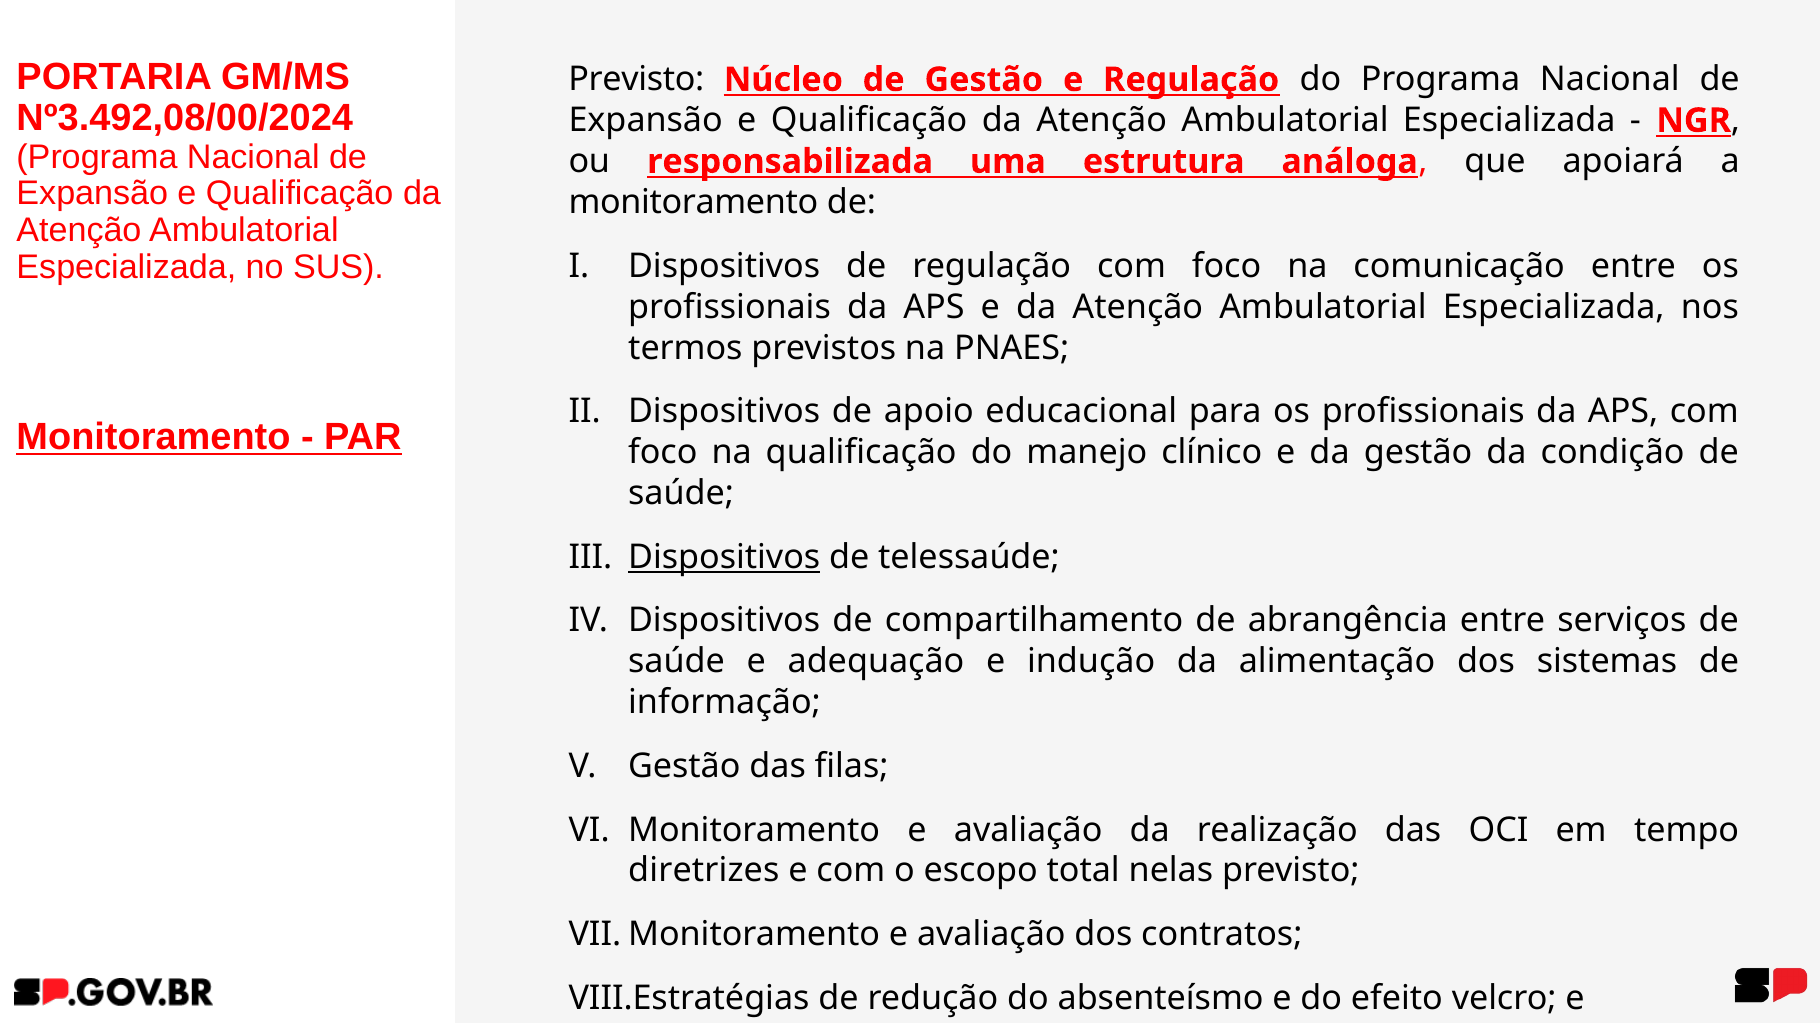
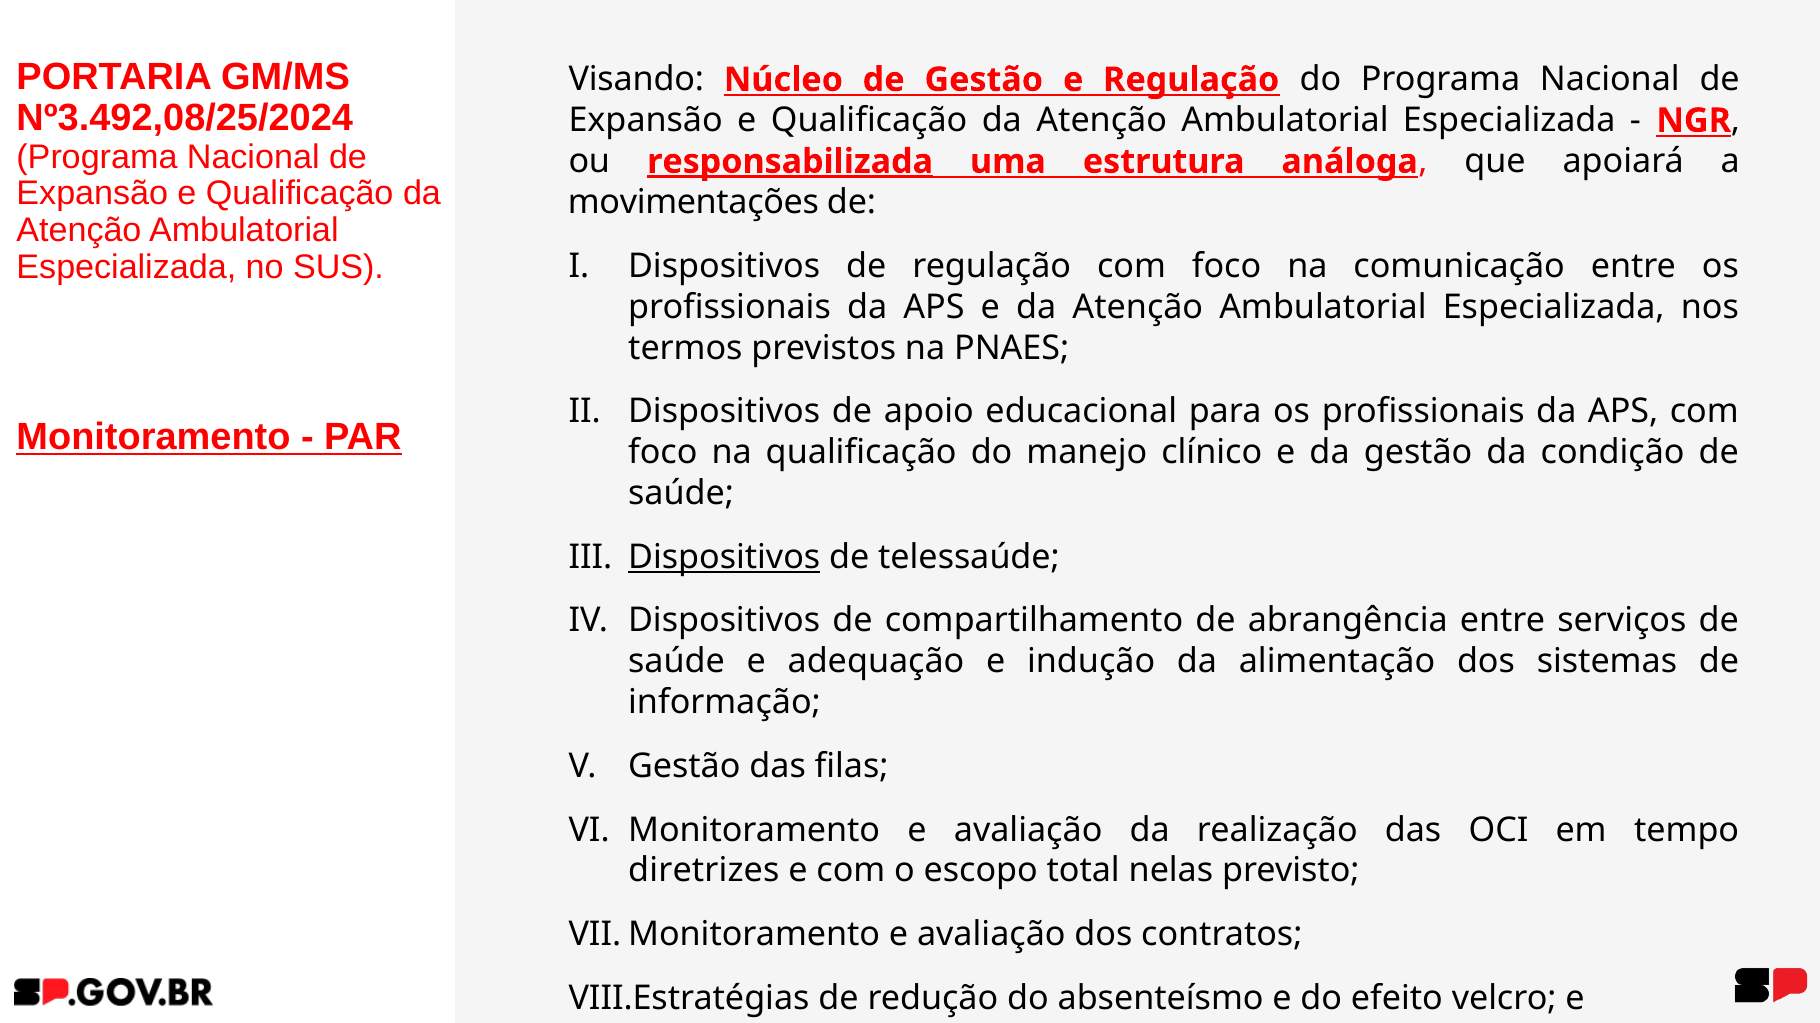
Previsto at (636, 80): Previsto -> Visando
Nº3.492,08/00/2024: Nº3.492,08/00/2024 -> Nº3.492,08/25/2024
responsabilizada underline: none -> present
monitoramento at (693, 203): monitoramento -> movimentações
